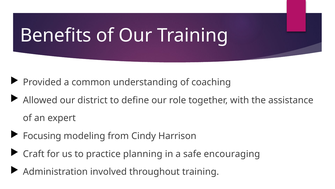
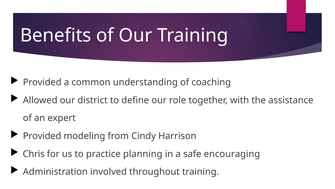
Focusing at (42, 136): Focusing -> Provided
Craft: Craft -> Chris
